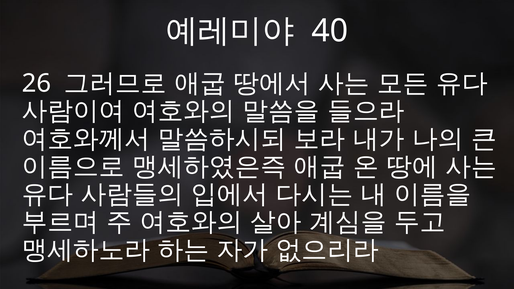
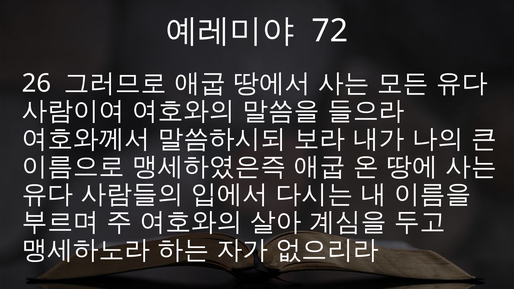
40: 40 -> 72
